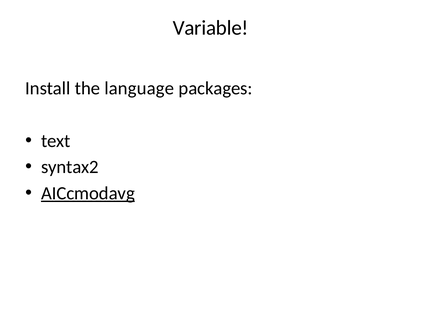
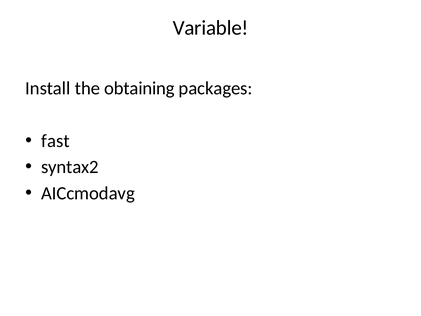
language: language -> obtaining
text: text -> fast
AICcmodavg underline: present -> none
